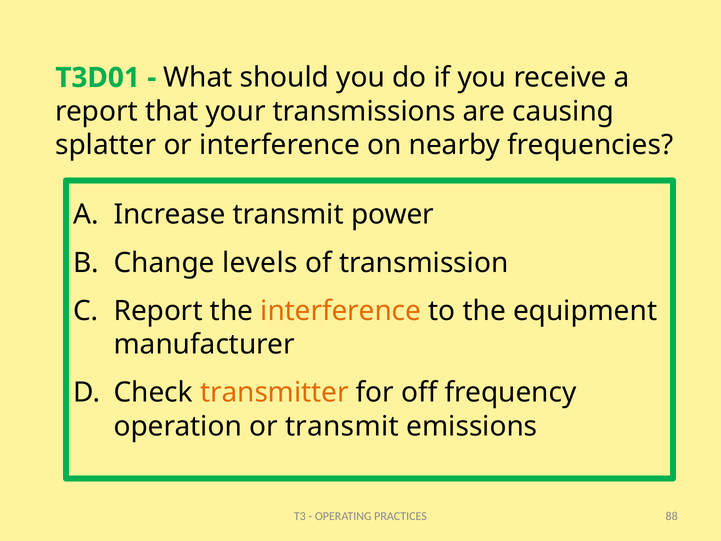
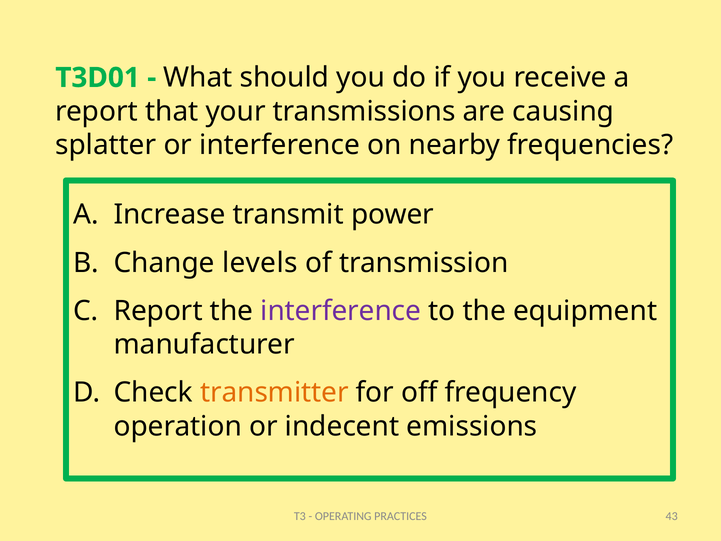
interference at (341, 311) colour: orange -> purple
or transmit: transmit -> indecent
88: 88 -> 43
